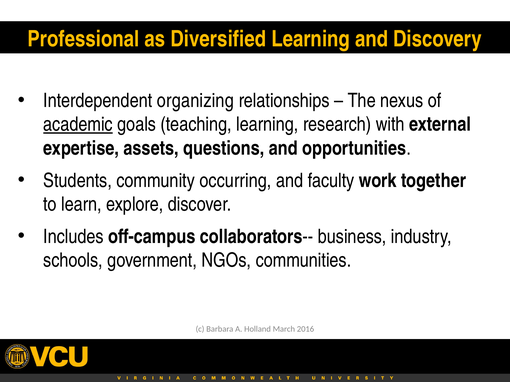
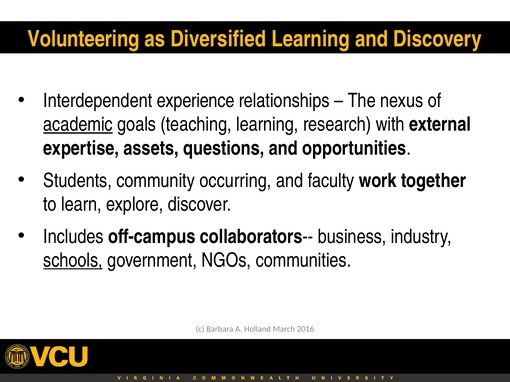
Professional: Professional -> Volunteering
organizing: organizing -> experience
schools underline: none -> present
